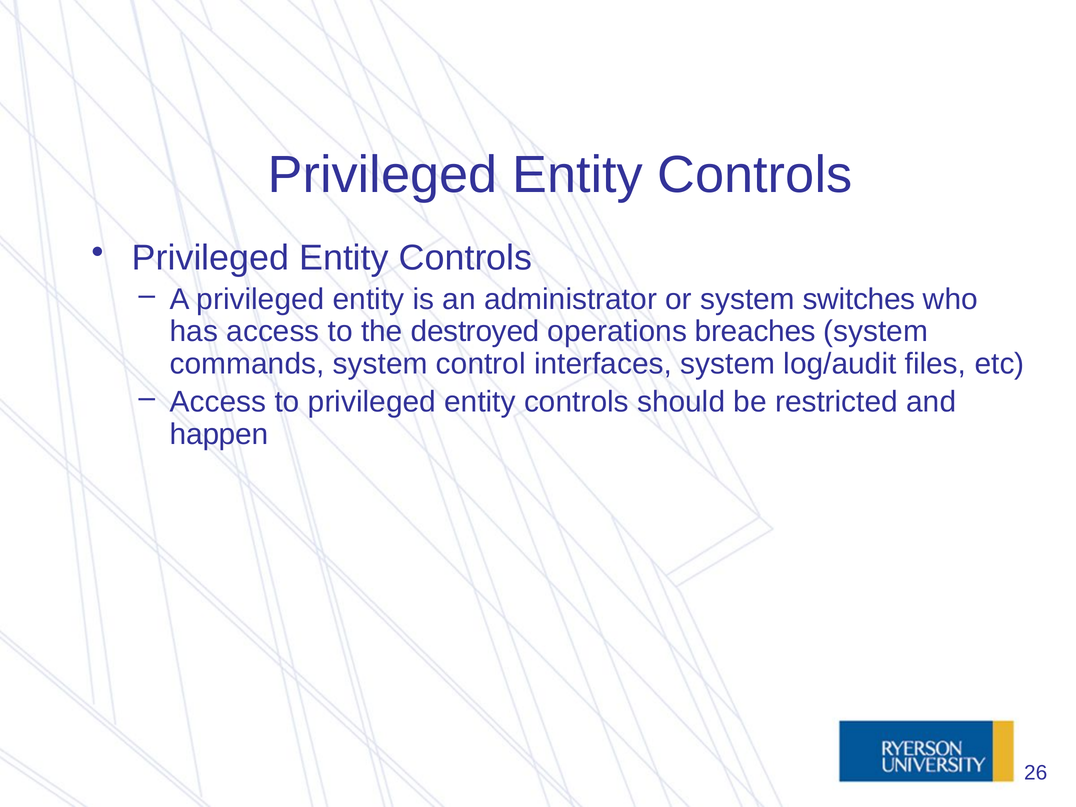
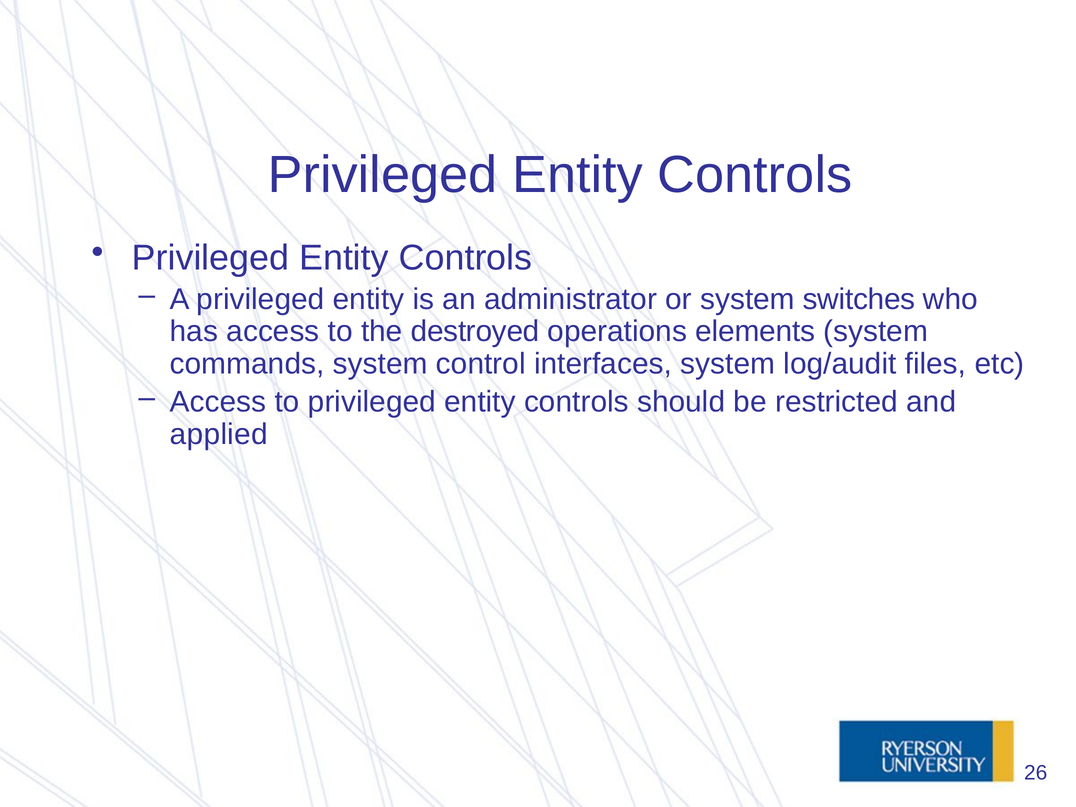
breaches: breaches -> elements
happen: happen -> applied
